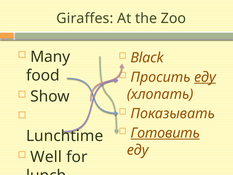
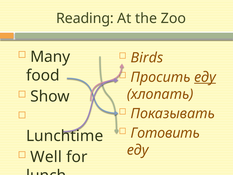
Giraffes: Giraffes -> Reading
Black: Black -> Birds
Готовить underline: present -> none
